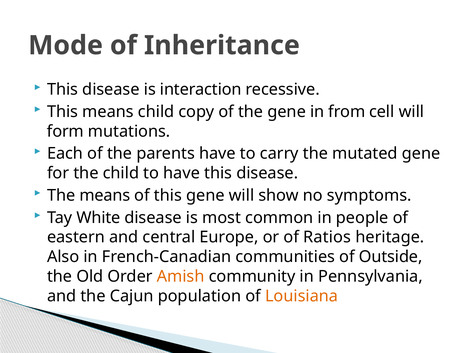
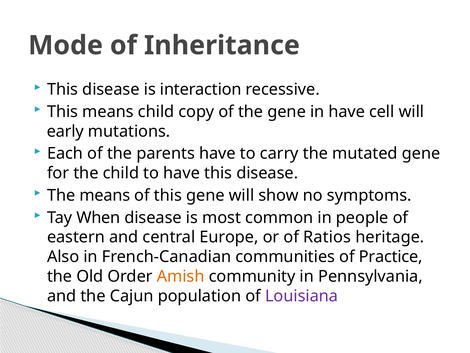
in from: from -> have
form: form -> early
White: White -> When
Outside: Outside -> Practice
Louisiana colour: orange -> purple
